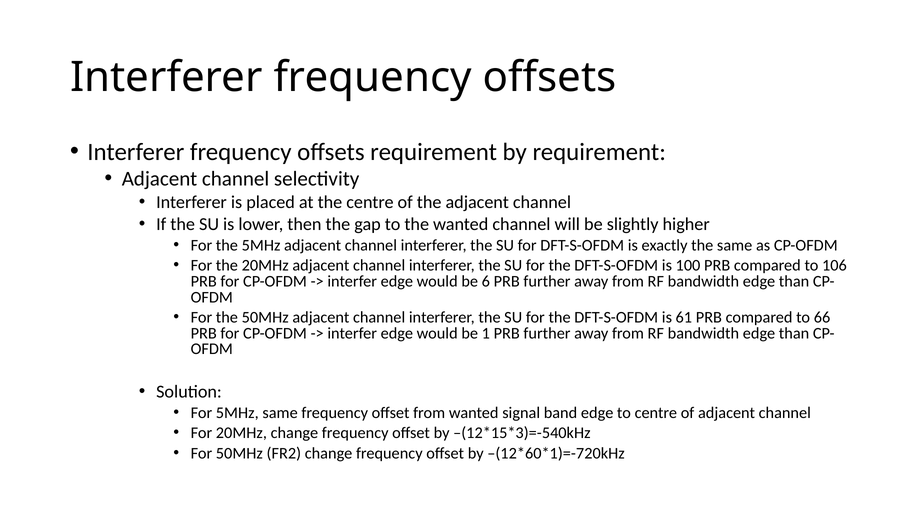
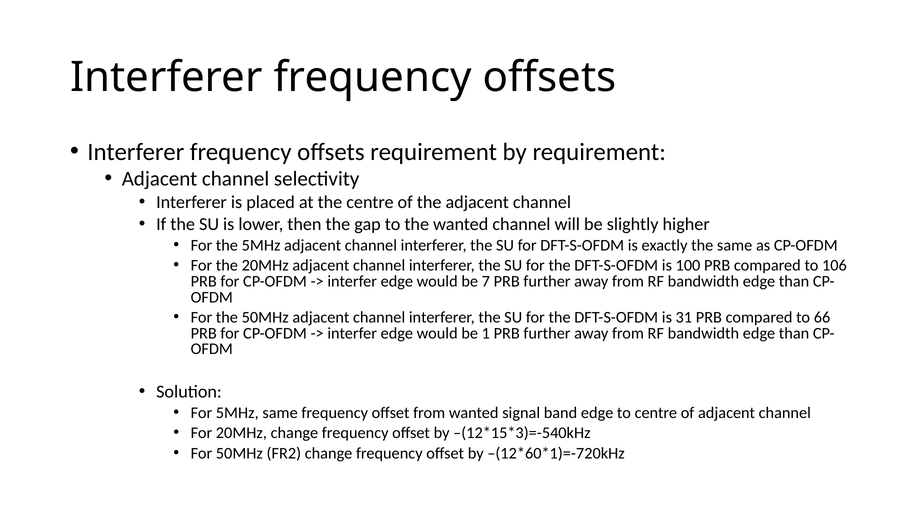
6: 6 -> 7
61: 61 -> 31
